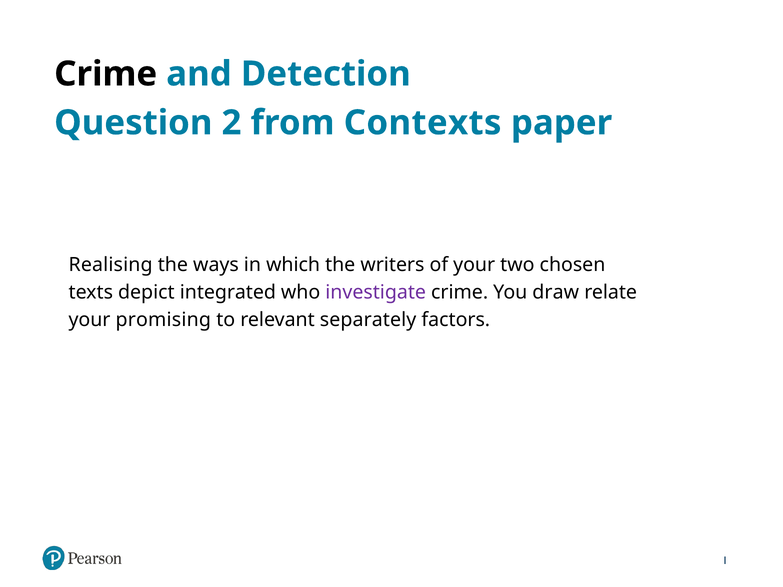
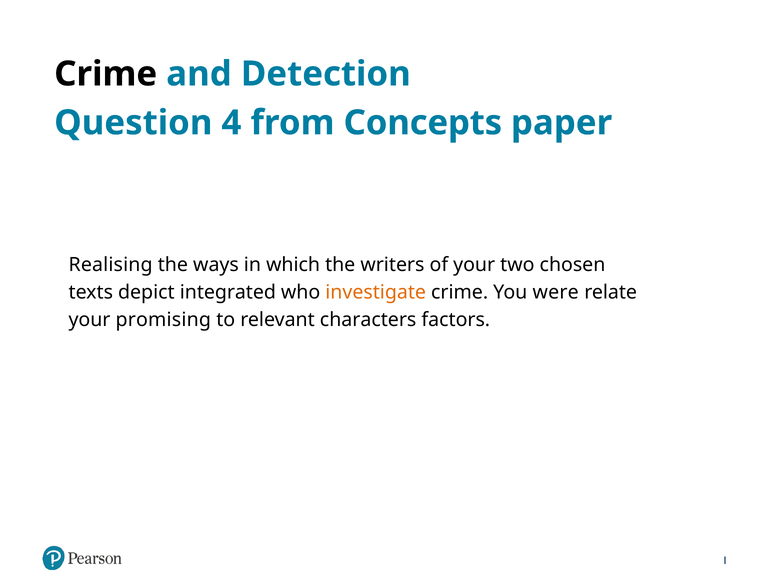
2: 2 -> 4
Contexts: Contexts -> Concepts
investigate colour: purple -> orange
draw: draw -> were
separately: separately -> characters
